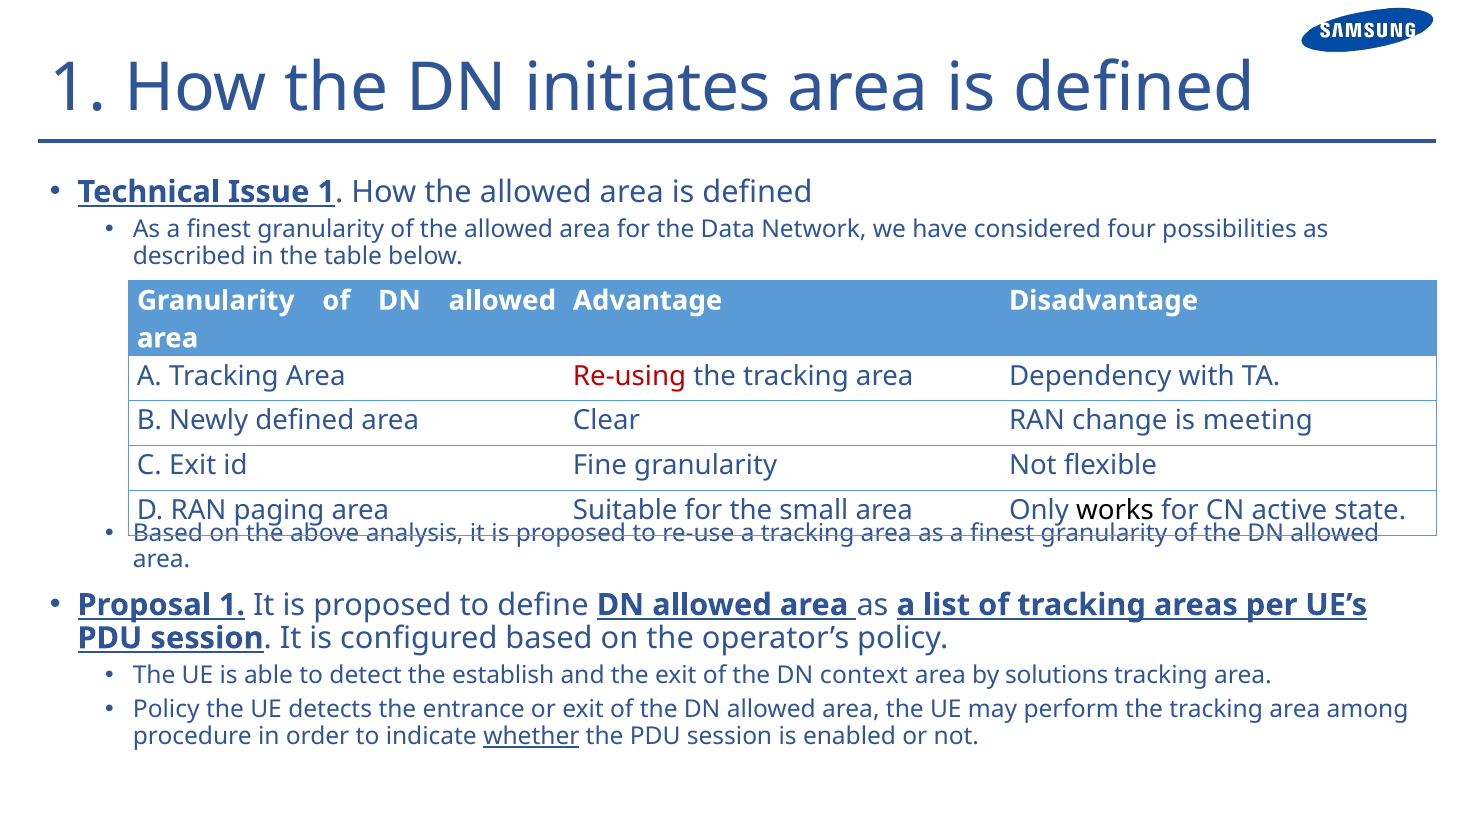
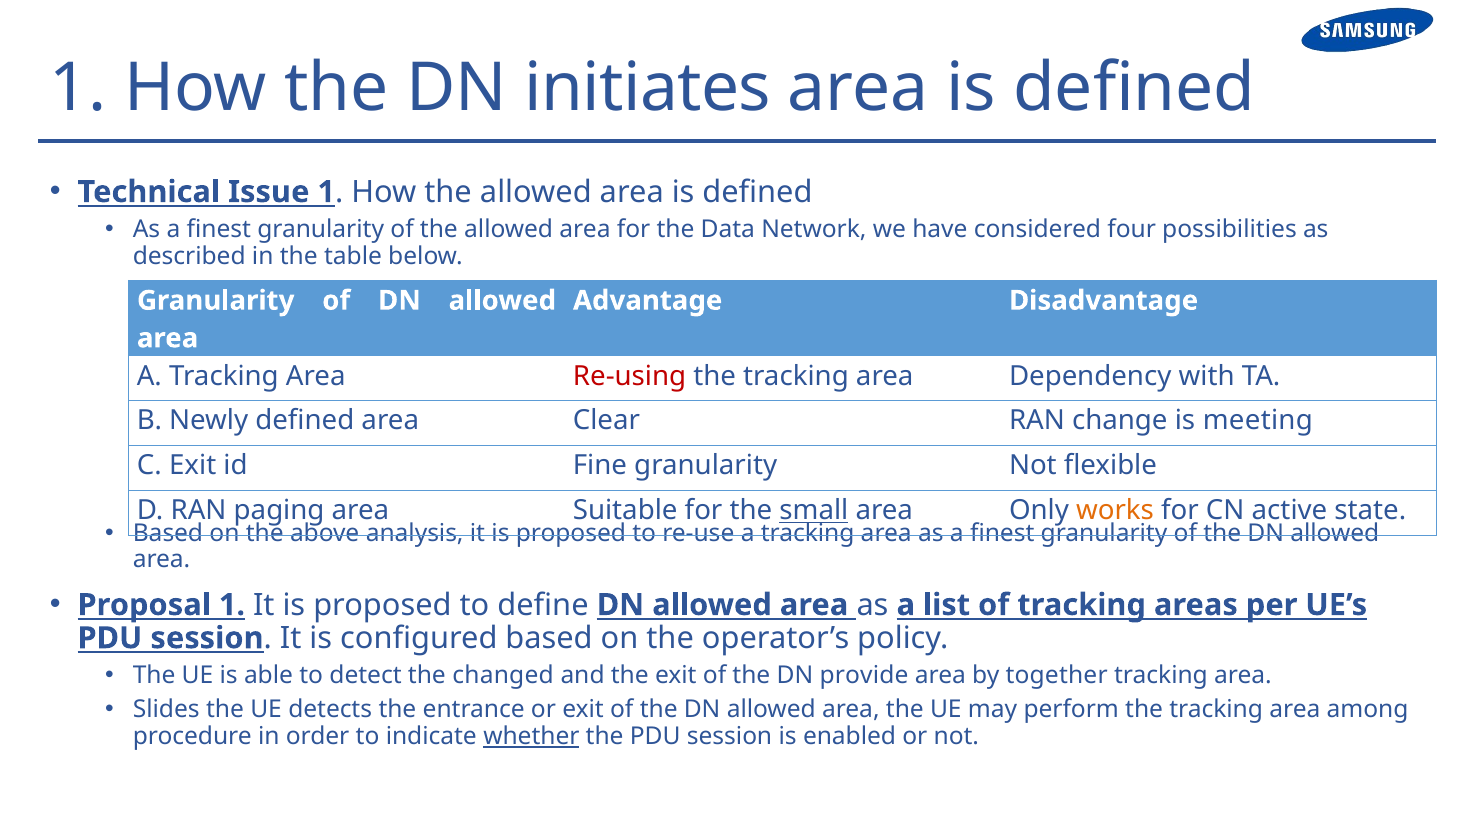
small underline: none -> present
works colour: black -> orange
establish: establish -> changed
context: context -> provide
solutions: solutions -> together
Policy at (166, 710): Policy -> Slides
